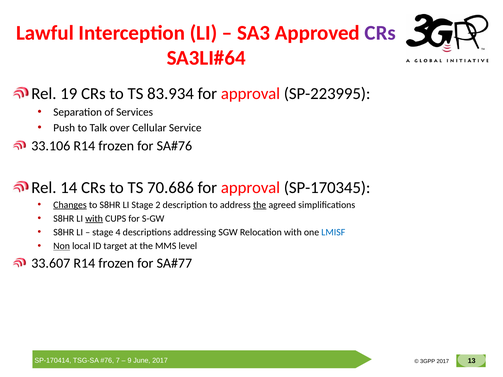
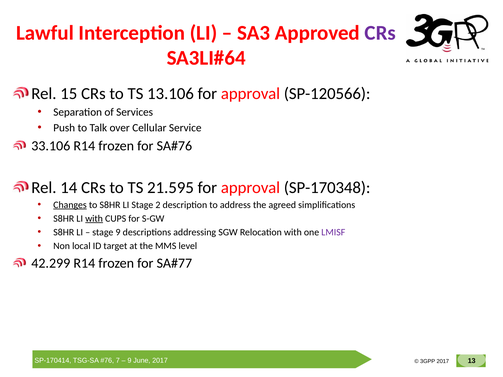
19: 19 -> 15
83.934: 83.934 -> 13.106
SP-223995: SP-223995 -> SP-120566
70.686: 70.686 -> 21.595
SP-170345: SP-170345 -> SP-170348
the at (260, 205) underline: present -> none
stage 4: 4 -> 9
LMISF colour: blue -> purple
Non underline: present -> none
33.607: 33.607 -> 42.299
